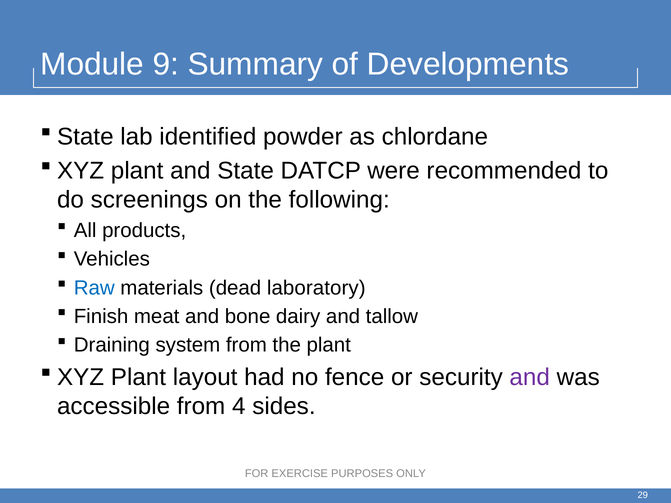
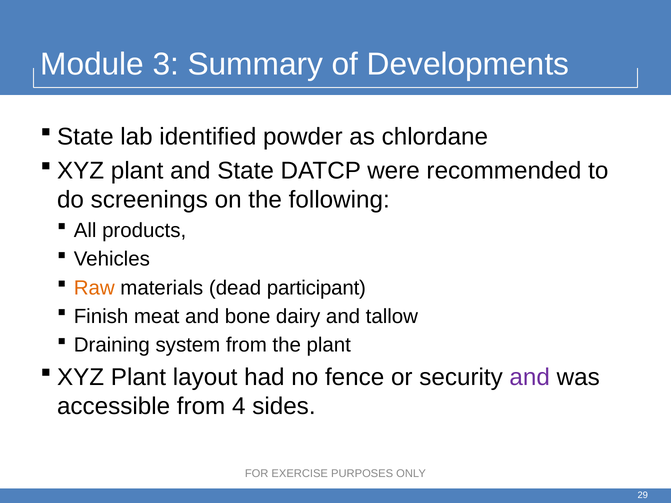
9: 9 -> 3
Raw colour: blue -> orange
laboratory: laboratory -> participant
